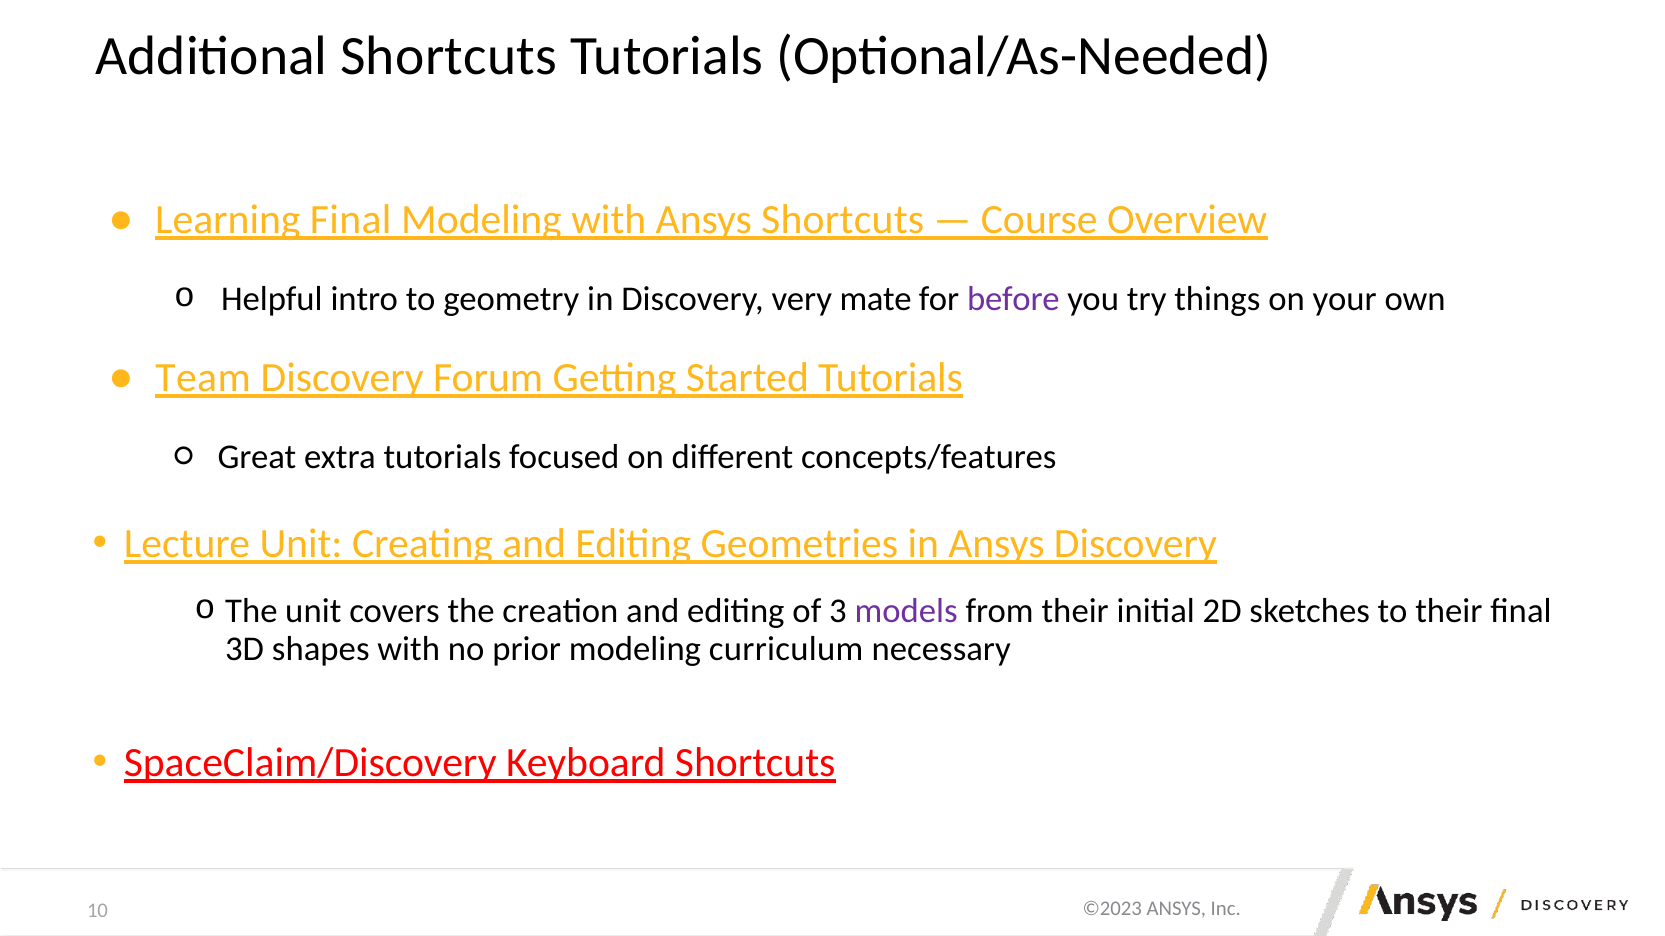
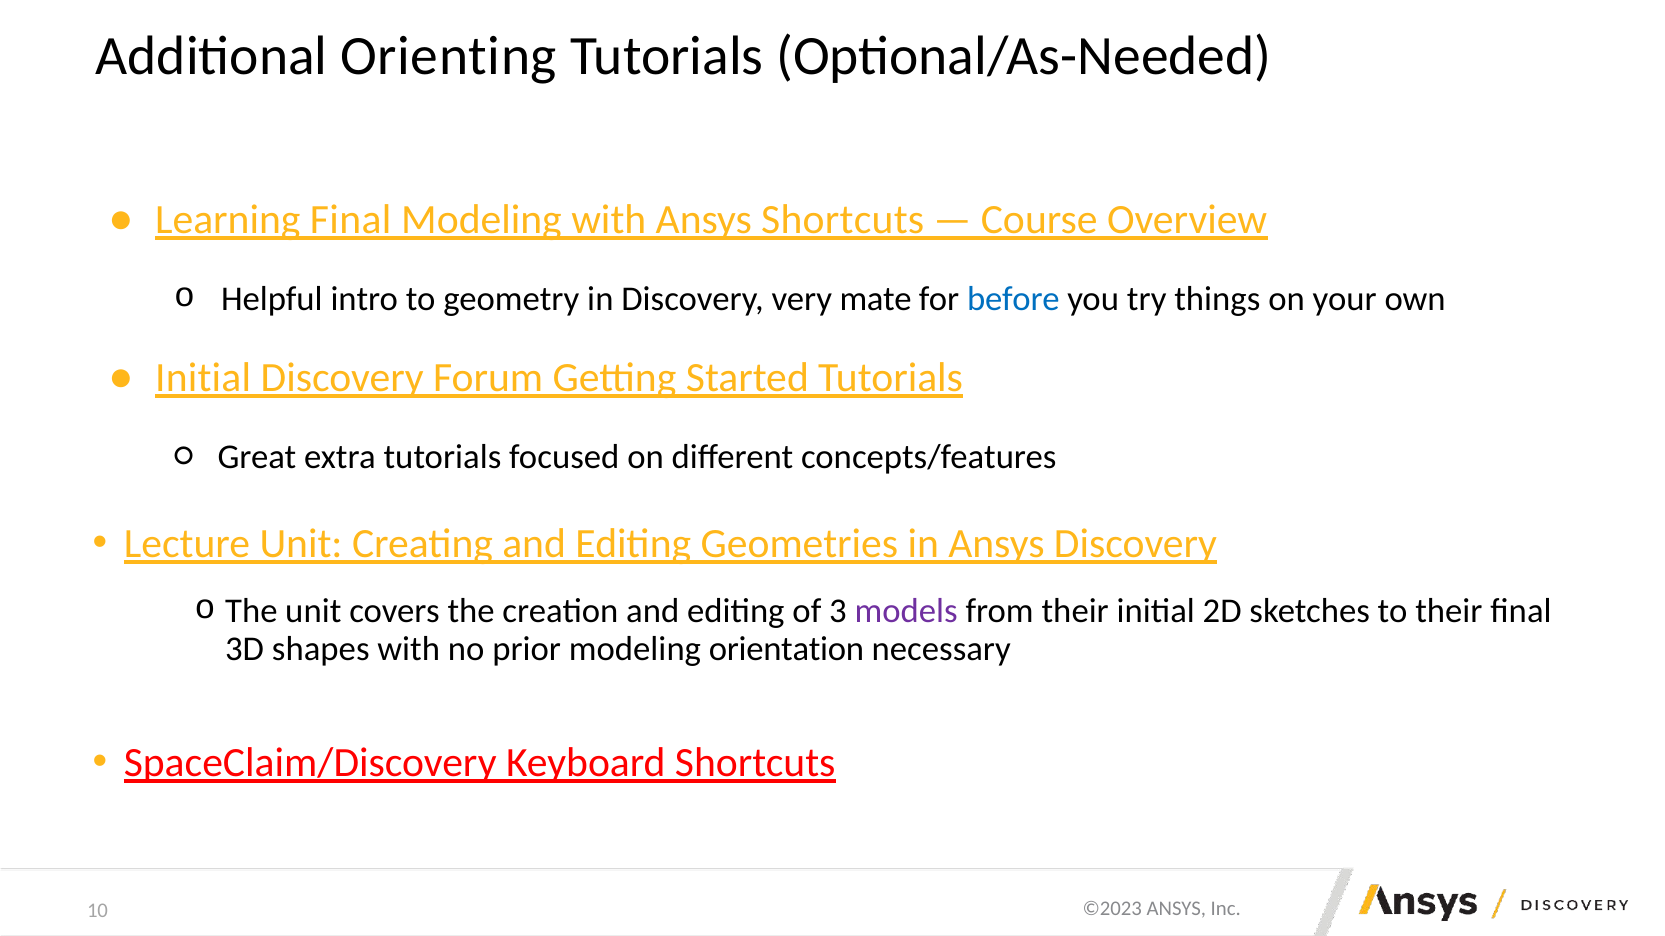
Additional Shortcuts: Shortcuts -> Orienting
before colour: purple -> blue
Team at (203, 378): Team -> Initial
curriculum: curriculum -> orientation
